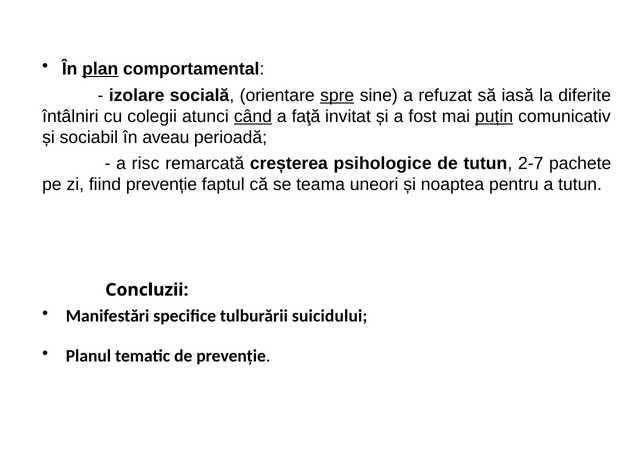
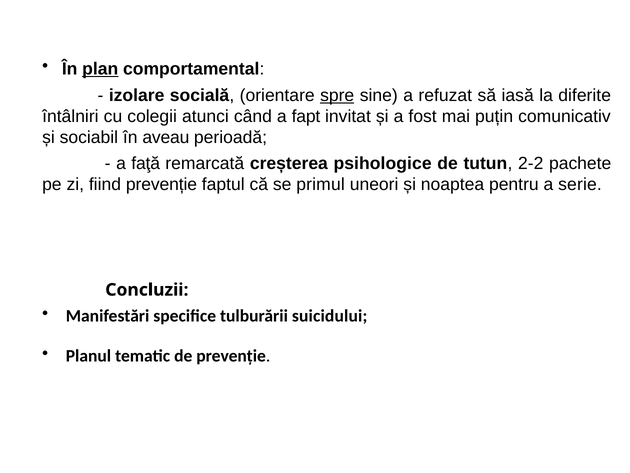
când underline: present -> none
faţă: faţă -> fapt
puțin underline: present -> none
risc: risc -> faţă
2-7: 2-7 -> 2-2
teama: teama -> primul
a tutun: tutun -> serie
